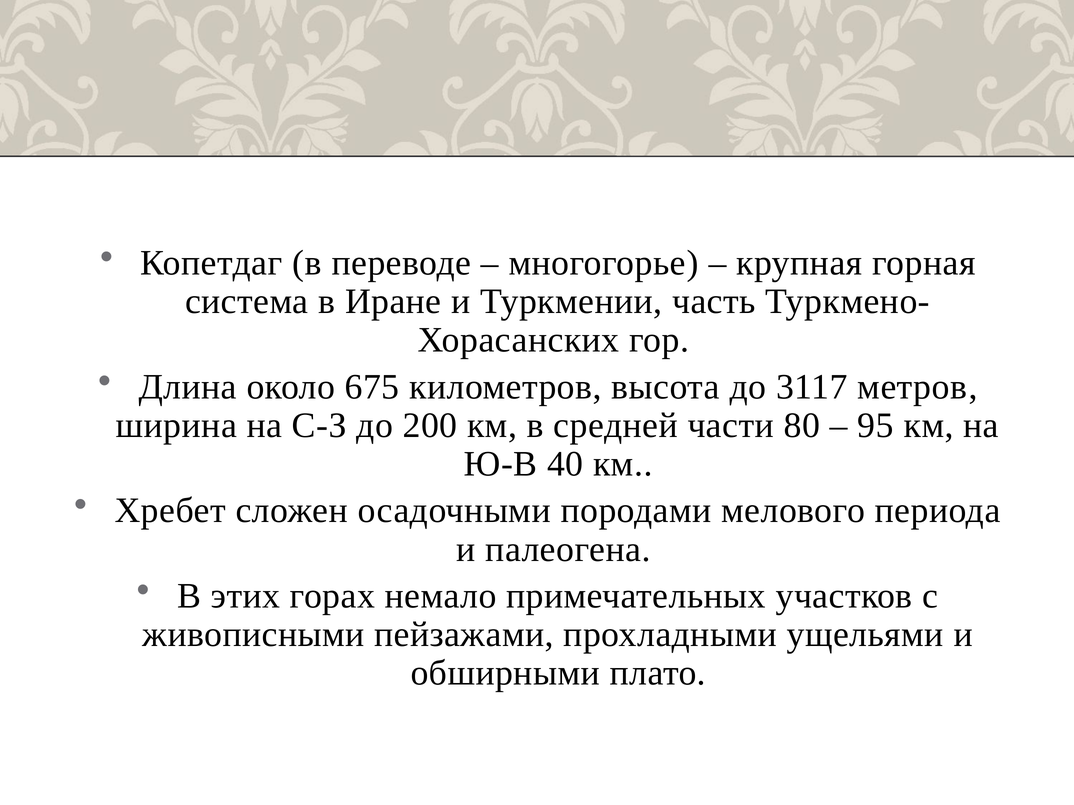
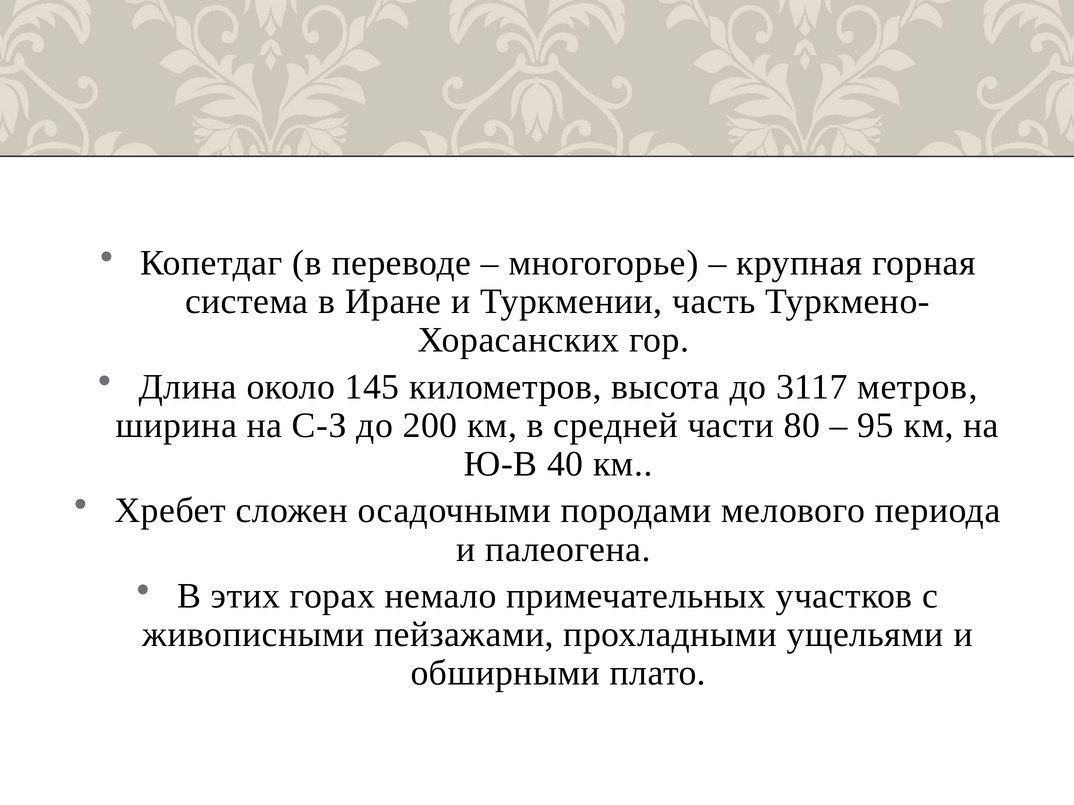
675: 675 -> 145
